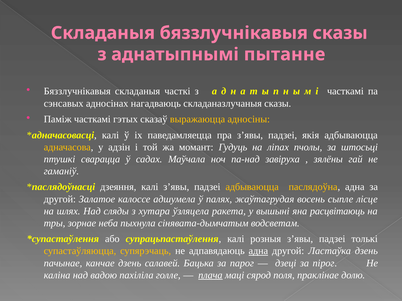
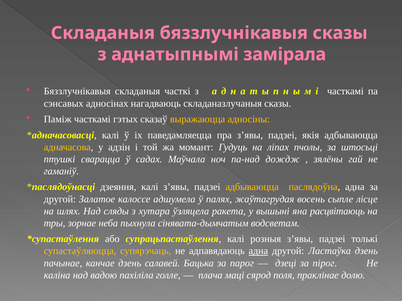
пытанне: пытанне -> замірала
завіруха: завіруха -> дождж
плача underline: present -> none
